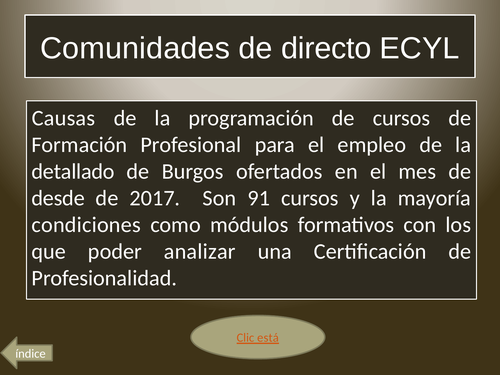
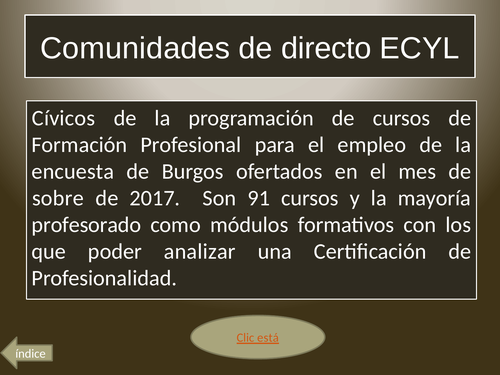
Causas: Causas -> Cívicos
detallado: detallado -> encuesta
desde: desde -> sobre
condiciones: condiciones -> profesorado
